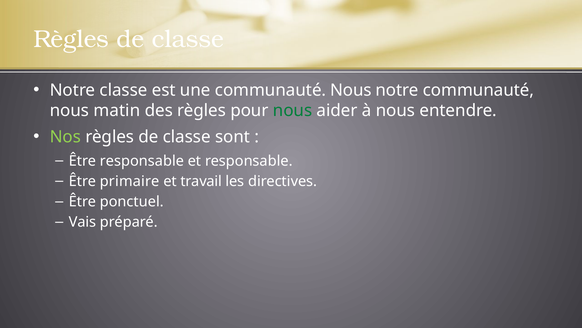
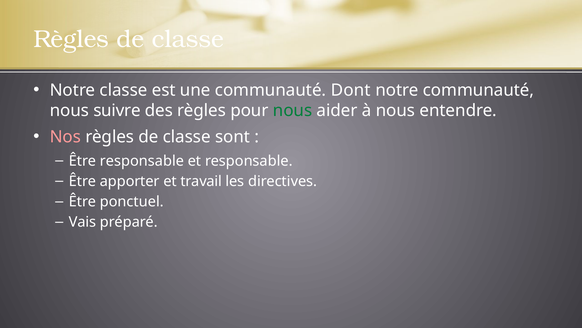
une communauté Nous: Nous -> Dont
matin: matin -> suivre
Nos colour: light green -> pink
primaire: primaire -> apporter
